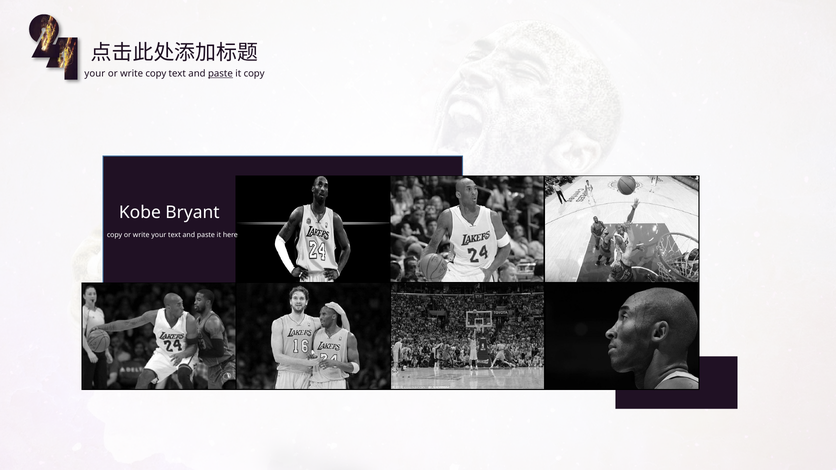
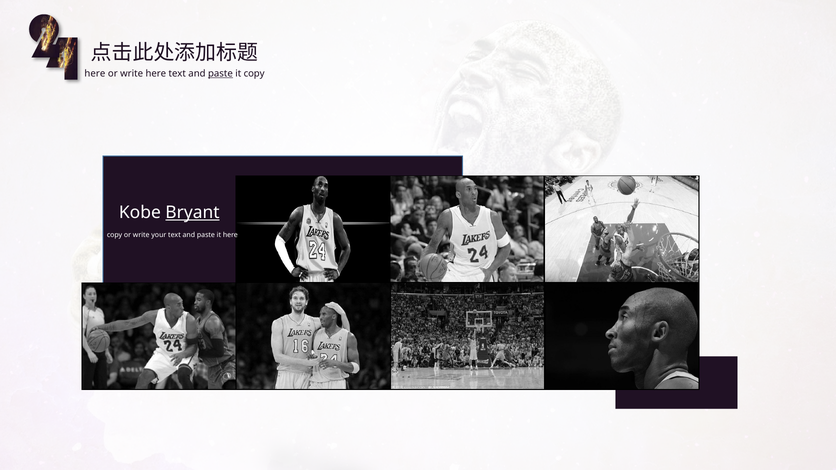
your at (95, 74): your -> here
write copy: copy -> here
Bryant underline: none -> present
